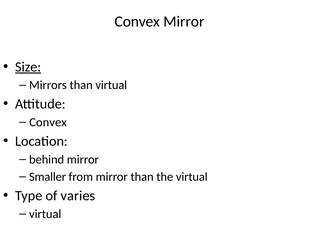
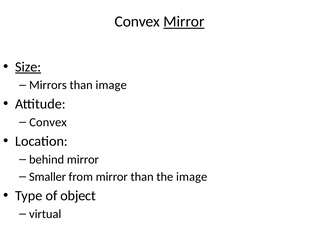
Mirror at (184, 22) underline: none -> present
than virtual: virtual -> image
the virtual: virtual -> image
varies: varies -> object
